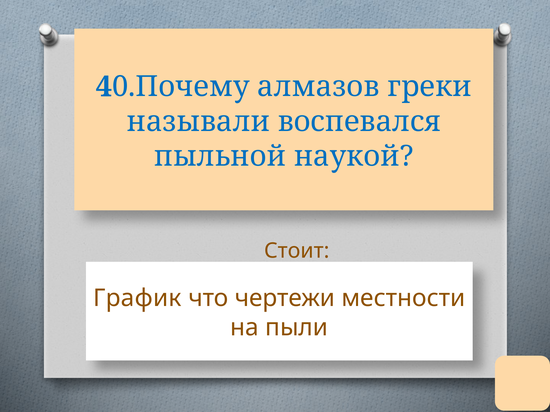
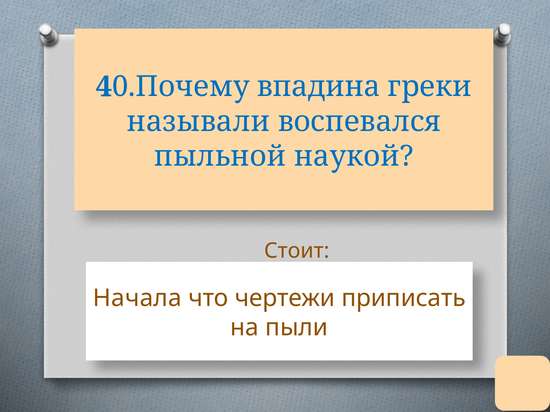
алмазов: алмазов -> впадина
График: График -> Начала
местности: местности -> приписать
